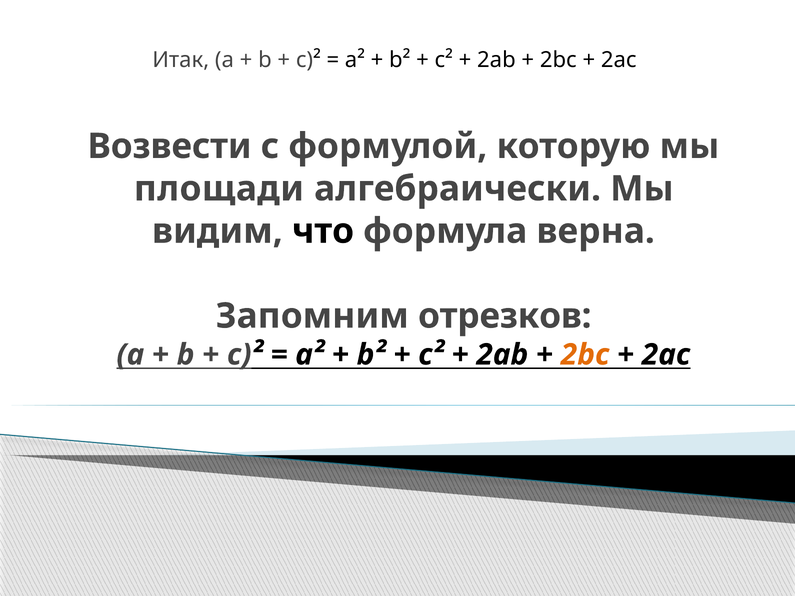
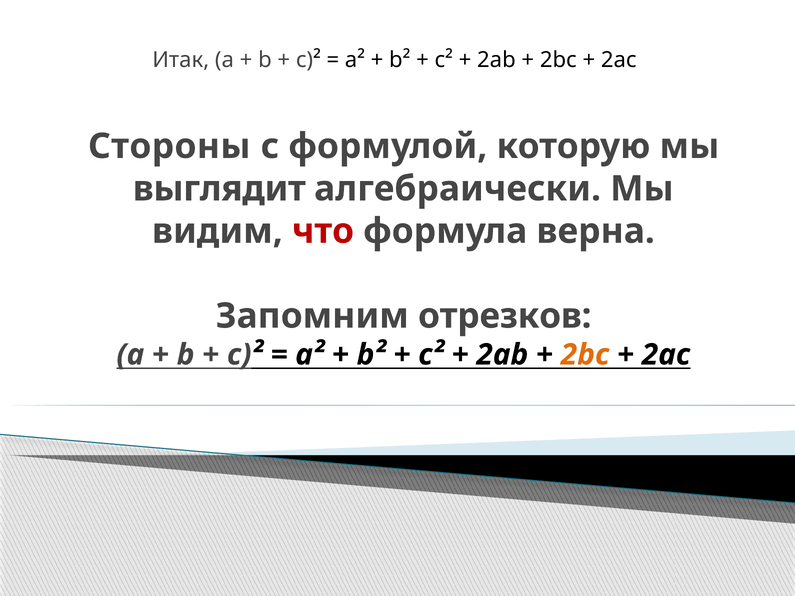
Возвести: Возвести -> Стороны
площади: площади -> выглядит
что colour: black -> red
